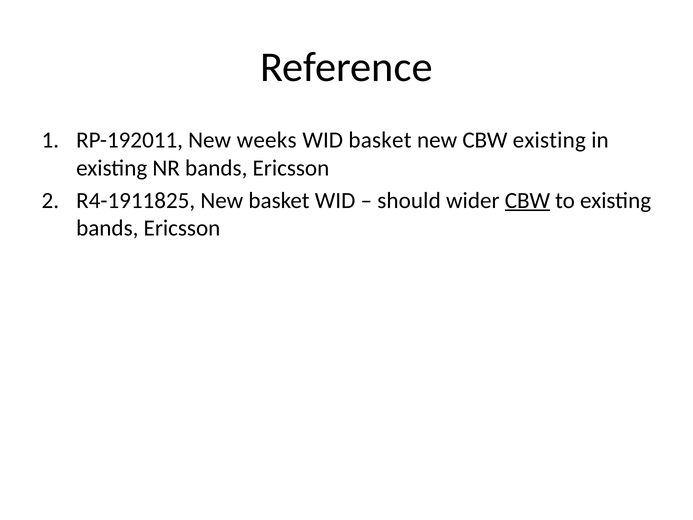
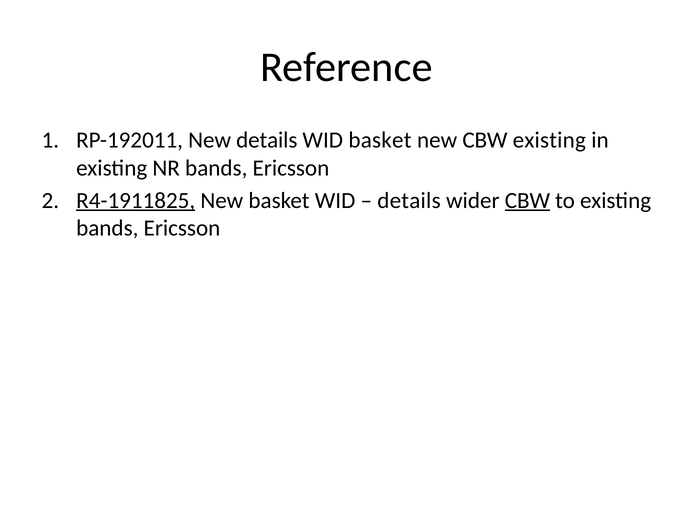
New weeks: weeks -> details
R4-1911825 underline: none -> present
should at (409, 200): should -> details
